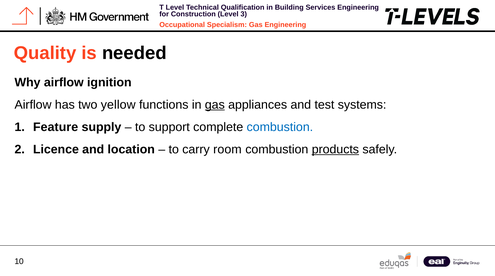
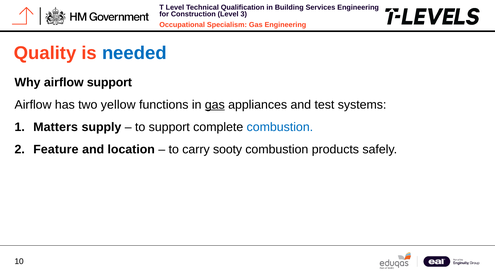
needed colour: black -> blue
airflow ignition: ignition -> support
Feature: Feature -> Matters
Licence: Licence -> Feature
room: room -> sooty
products underline: present -> none
